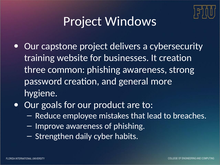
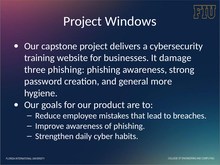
It creation: creation -> damage
three common: common -> phishing
